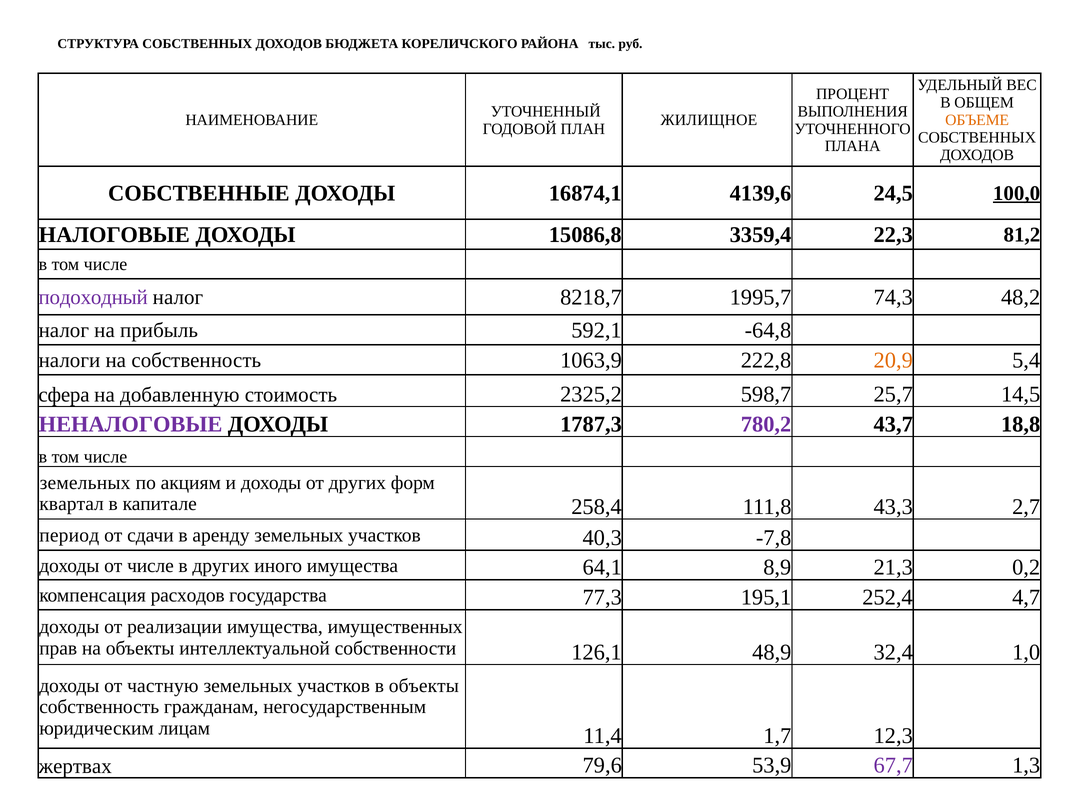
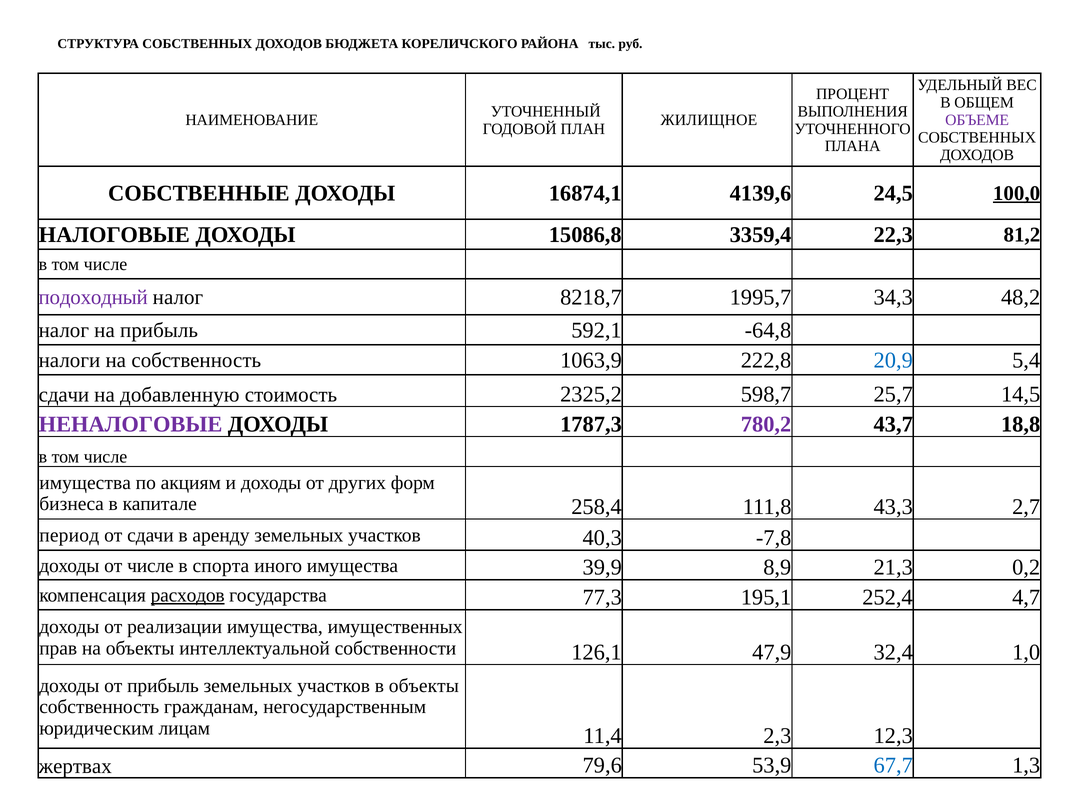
ОБЪЕМЕ colour: orange -> purple
74,3: 74,3 -> 34,3
20,9 colour: orange -> blue
сфера at (64, 395): сфера -> сдачи
земельных at (85, 483): земельных -> имущества
квартал: квартал -> бизнеса
в других: других -> спорта
64,1: 64,1 -> 39,9
расходов underline: none -> present
48,9: 48,9 -> 47,9
от частную: частную -> прибыль
1,7: 1,7 -> 2,3
67,7 colour: purple -> blue
